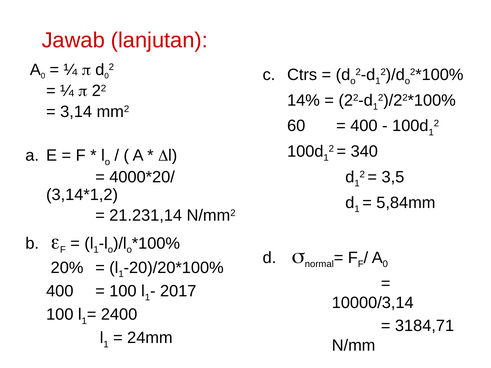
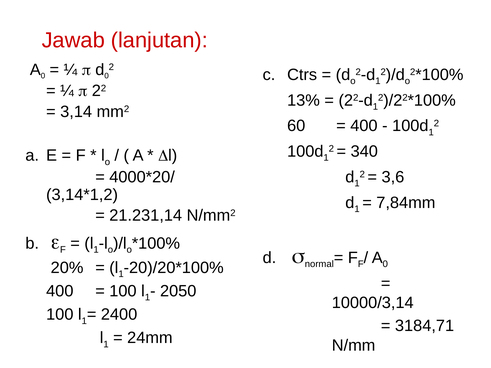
14%: 14% -> 13%
3,5: 3,5 -> 3,6
5,84mm: 5,84mm -> 7,84mm
2017: 2017 -> 2050
